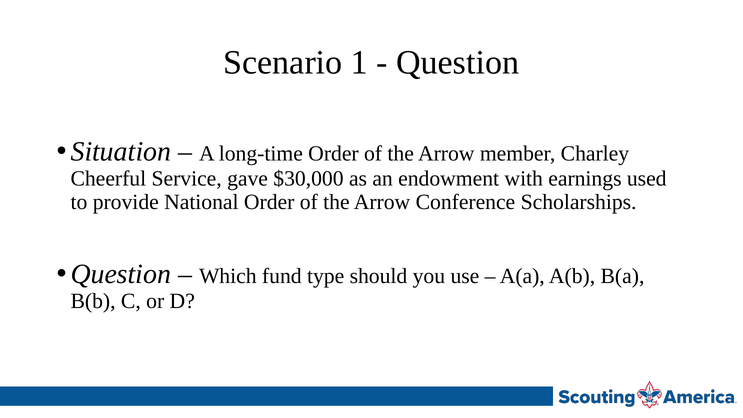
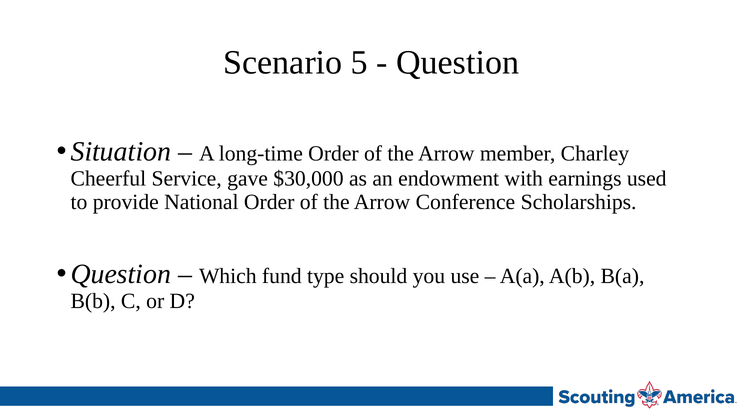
1: 1 -> 5
